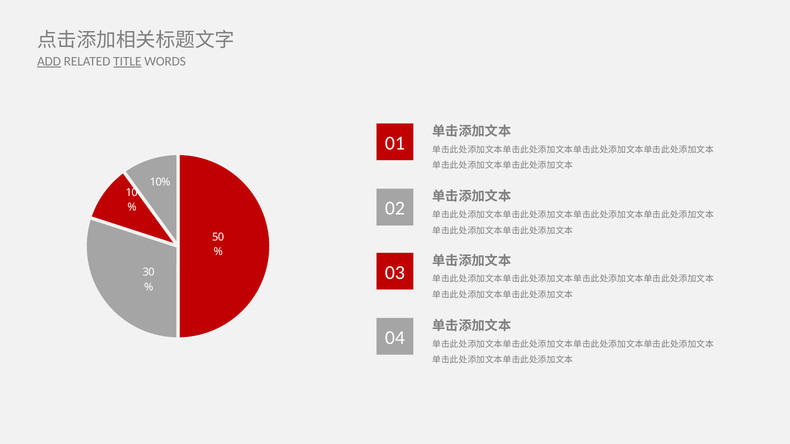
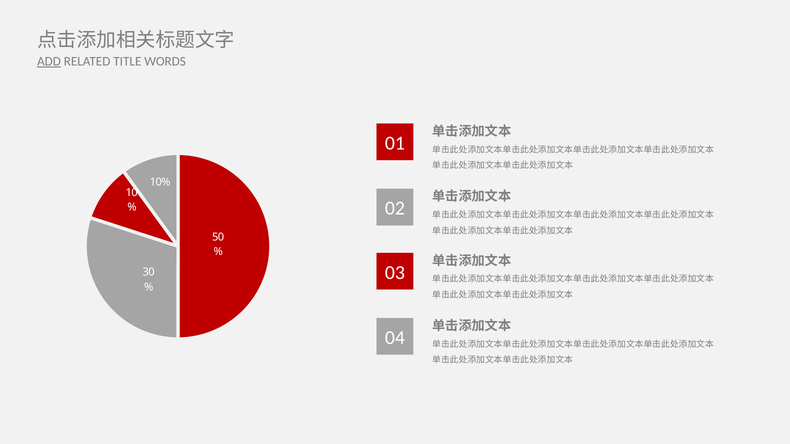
TITLE underline: present -> none
